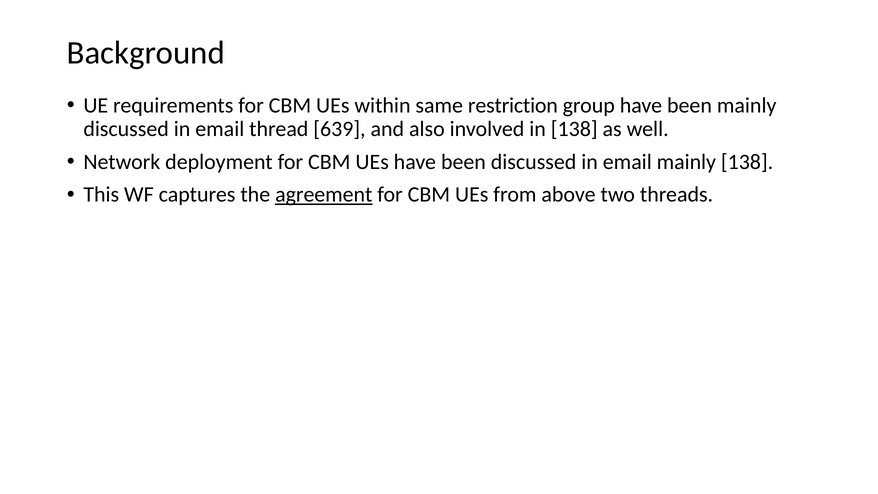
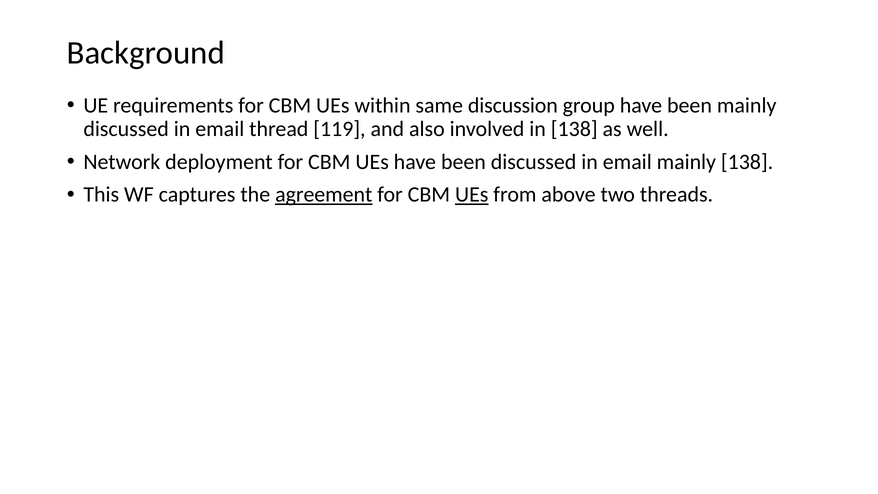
restriction: restriction -> discussion
639: 639 -> 119
UEs at (472, 195) underline: none -> present
